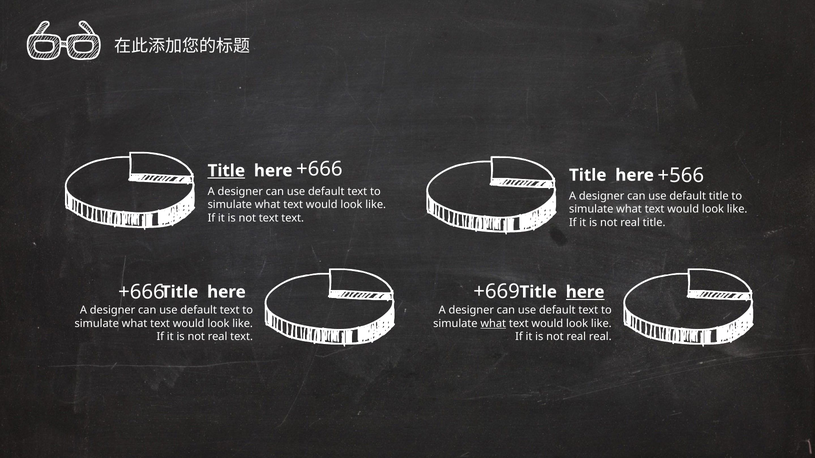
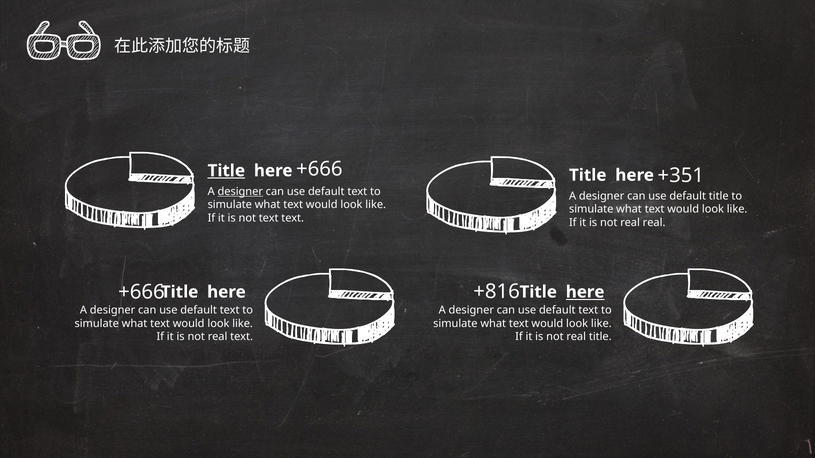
+566: +566 -> +351
designer at (240, 192) underline: none -> present
not real title: title -> real
+669: +669 -> +816
what at (493, 324) underline: present -> none
not real real: real -> title
